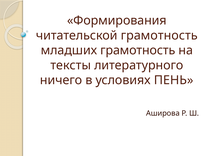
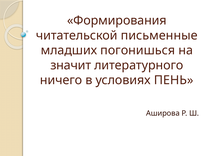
читательской грамотность: грамотность -> письменные
младших грамотность: грамотность -> погонишься
тексты: тексты -> значит
